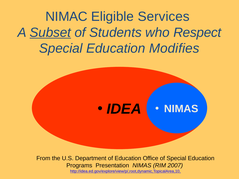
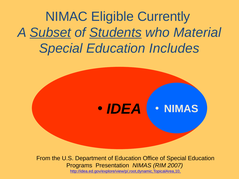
Services: Services -> Currently
Students underline: none -> present
Respect: Respect -> Material
Modifies: Modifies -> Includes
